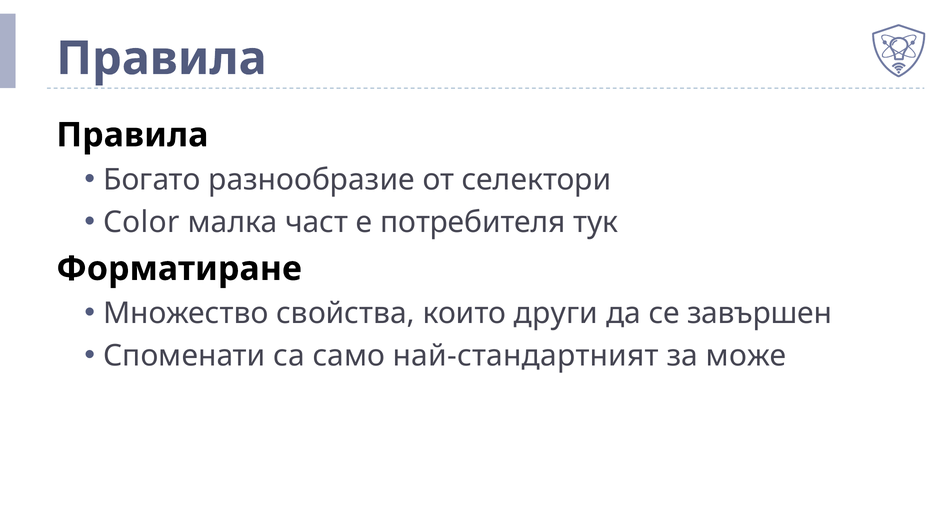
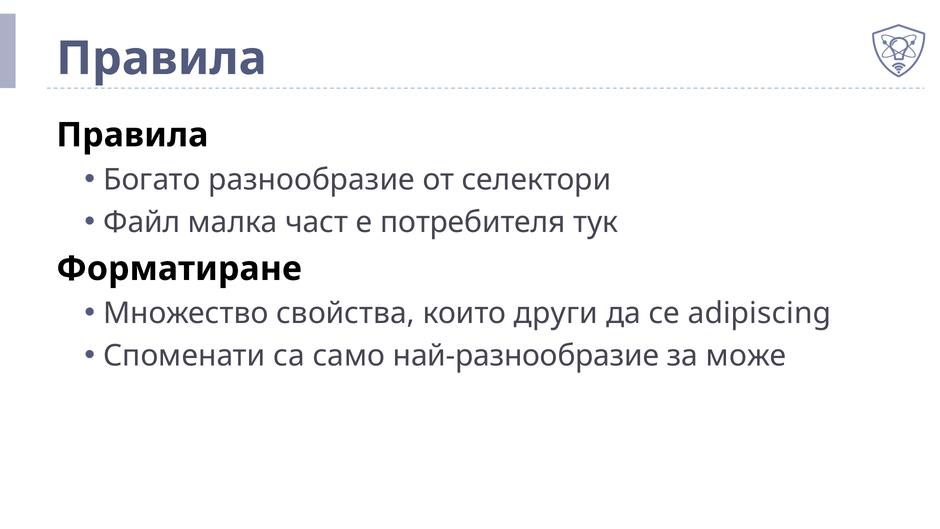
Color: Color -> Файл
завършен: завършен -> adipiscing
най-стандартният: най-стандартният -> най-разнообразие
